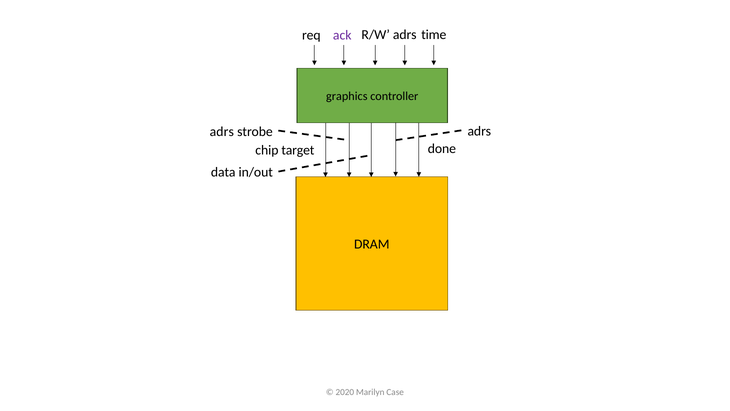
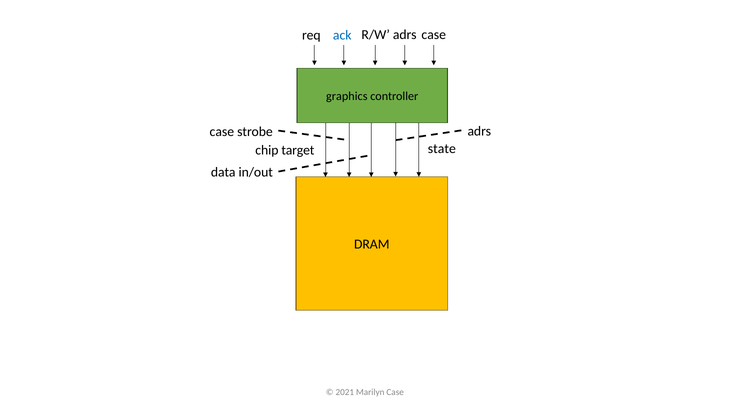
ack colour: purple -> blue
adrs time: time -> case
adrs at (222, 131): adrs -> case
done: done -> state
2020: 2020 -> 2021
